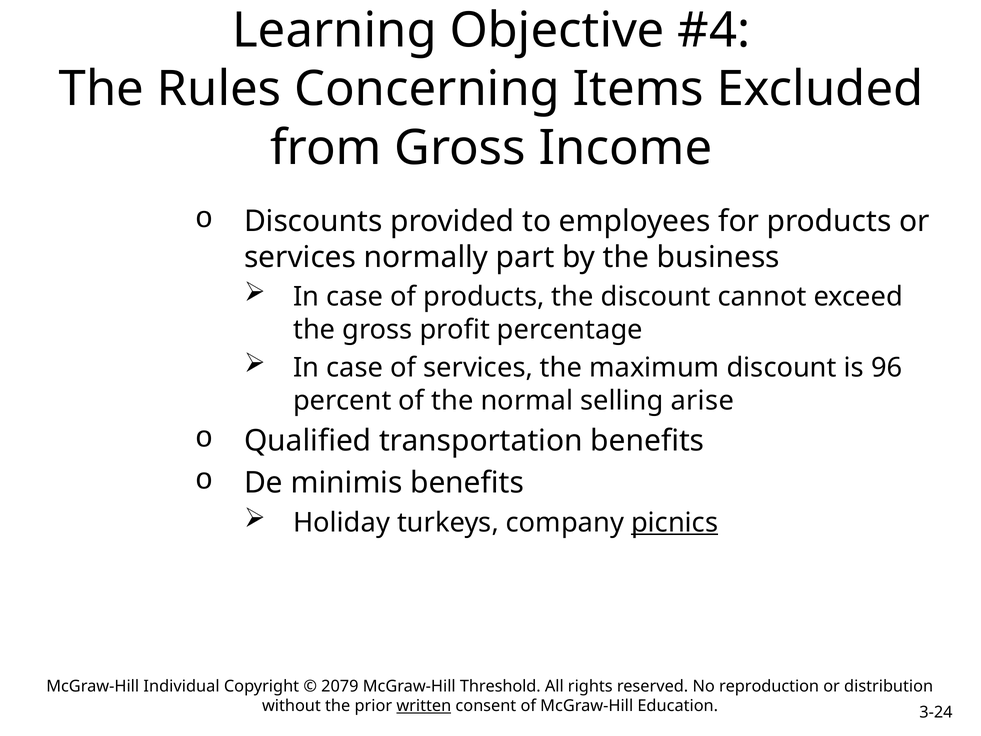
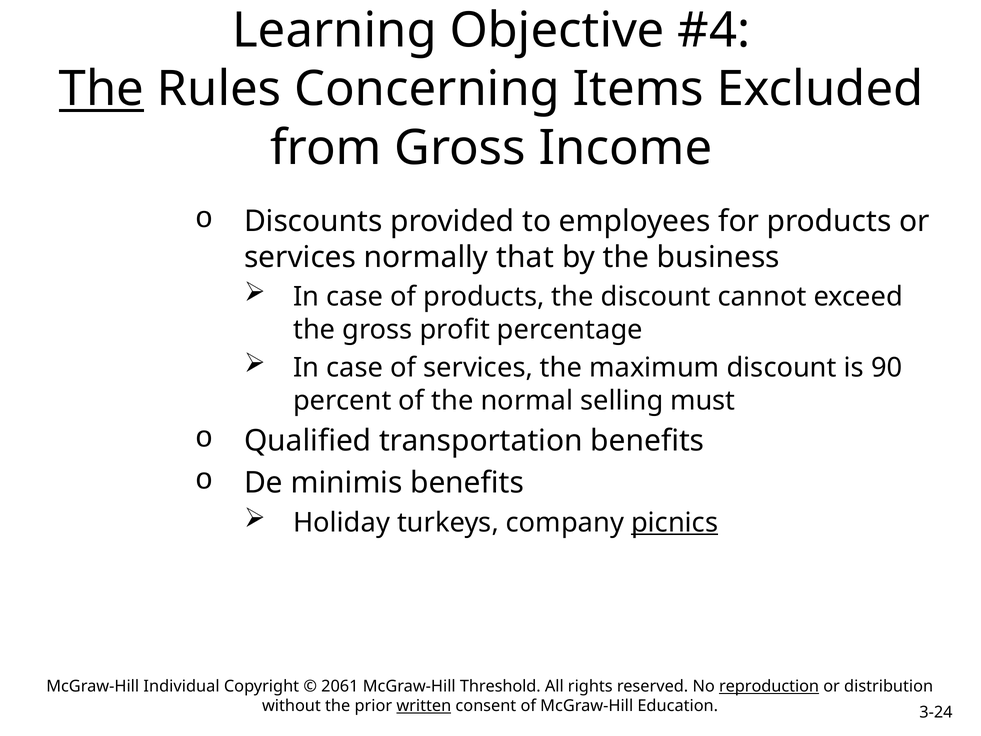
The at (102, 89) underline: none -> present
part: part -> that
96: 96 -> 90
arise: arise -> must
2079: 2079 -> 2061
reproduction underline: none -> present
